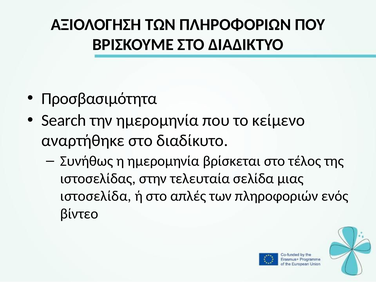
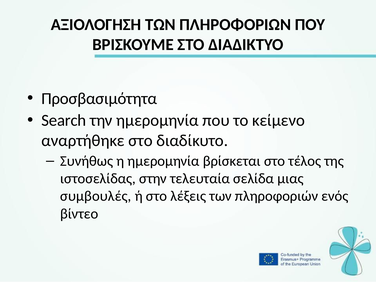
ιστοσελίδα: ιστοσελίδα -> συμβουλές
απλές: απλές -> λέξεις
